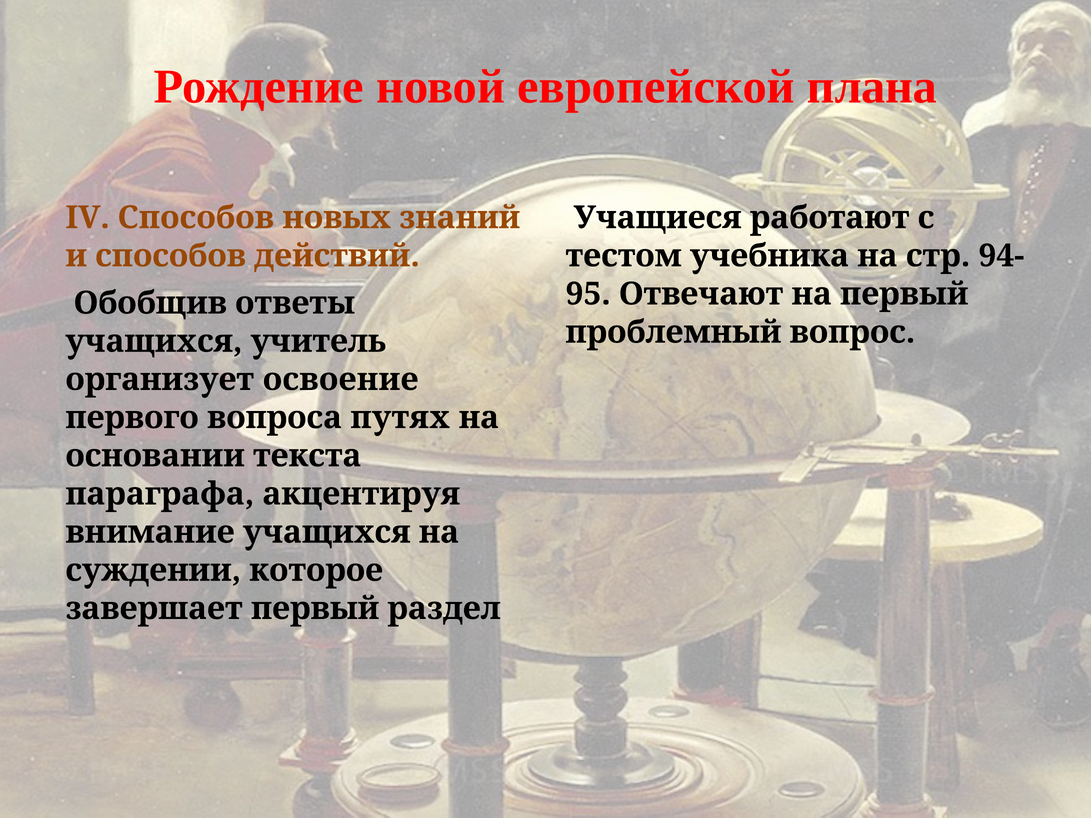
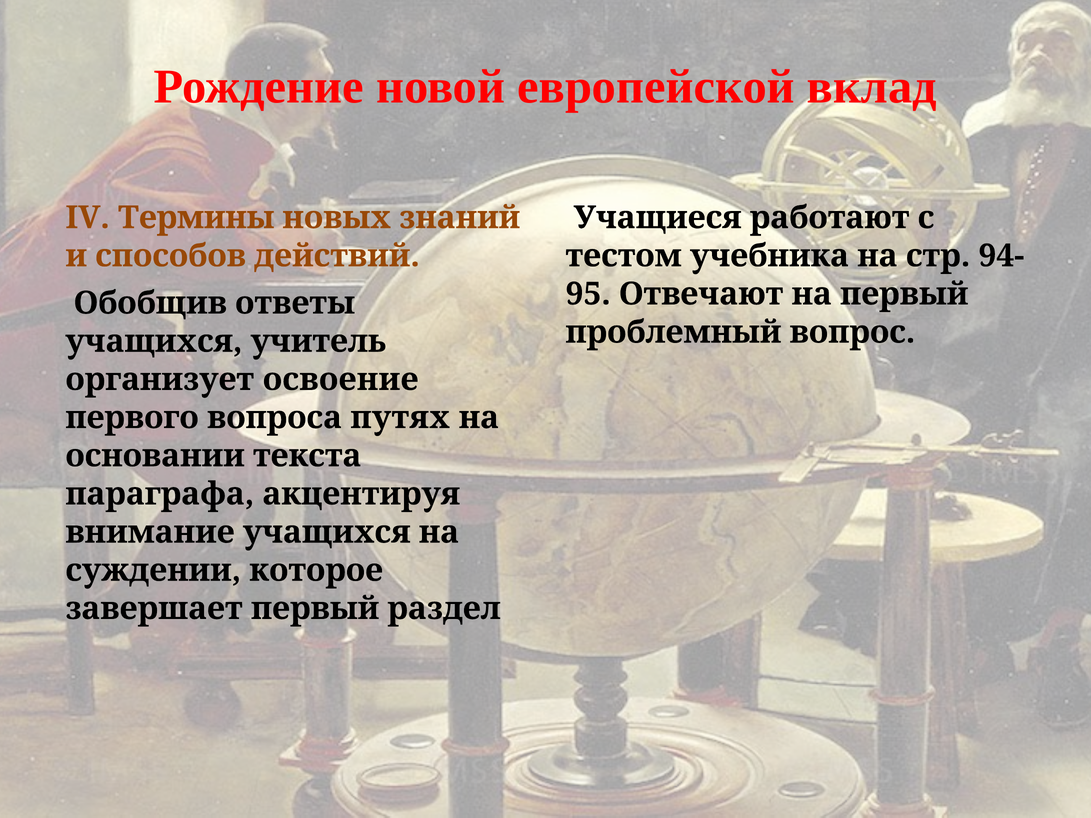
плана: плана -> вклад
IV Способов: Способов -> Термины
